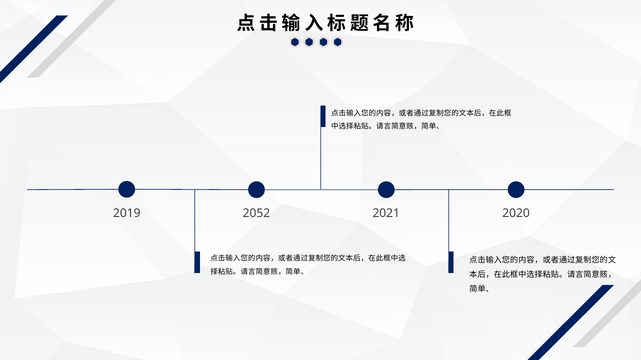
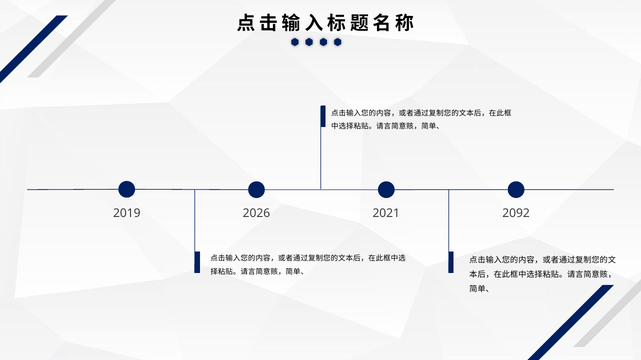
2052: 2052 -> 2026
2020: 2020 -> 2092
